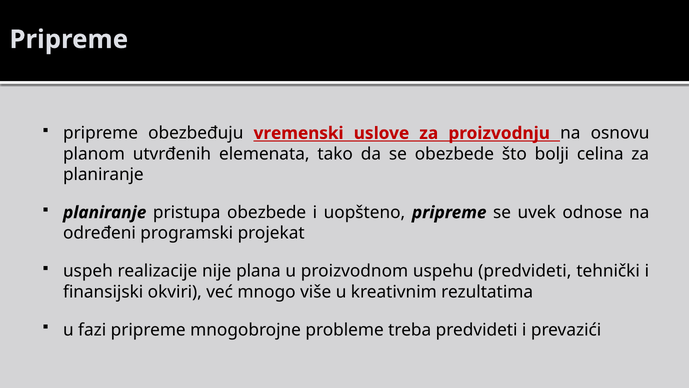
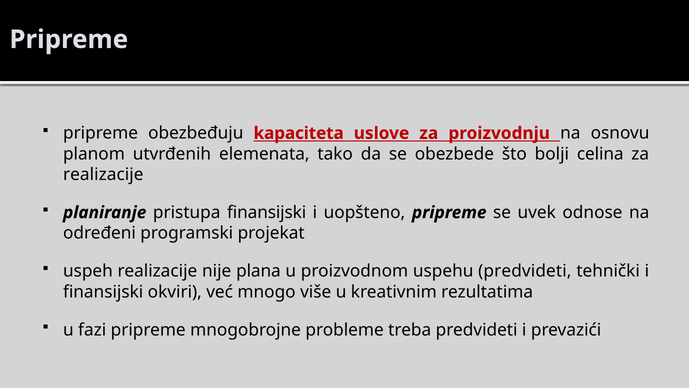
vremenski: vremenski -> kapaciteta
planiranje at (103, 174): planiranje -> realizacije
pristupa obezbede: obezbede -> finansijski
